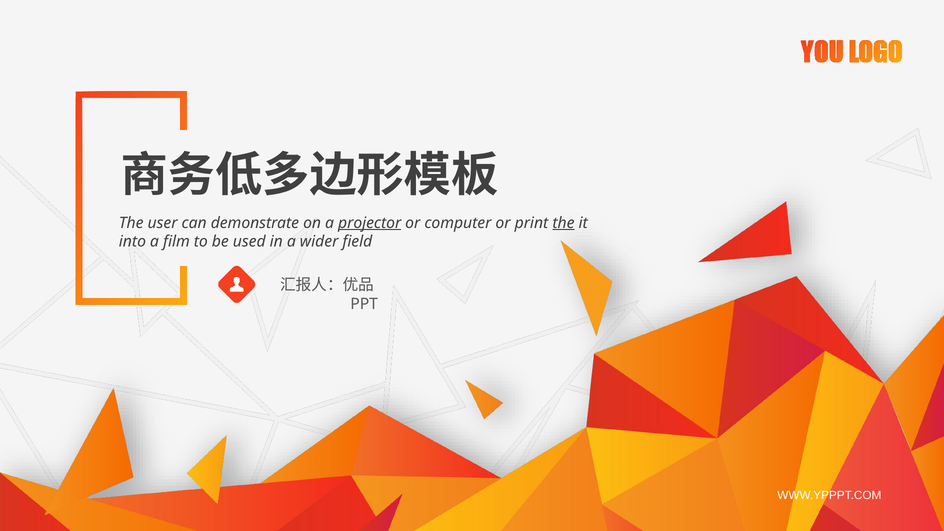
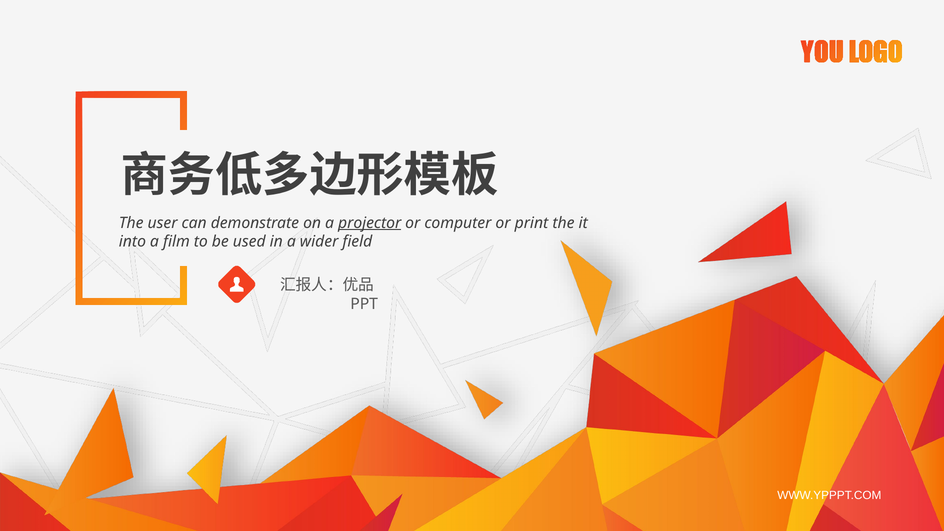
the at (563, 223) underline: present -> none
